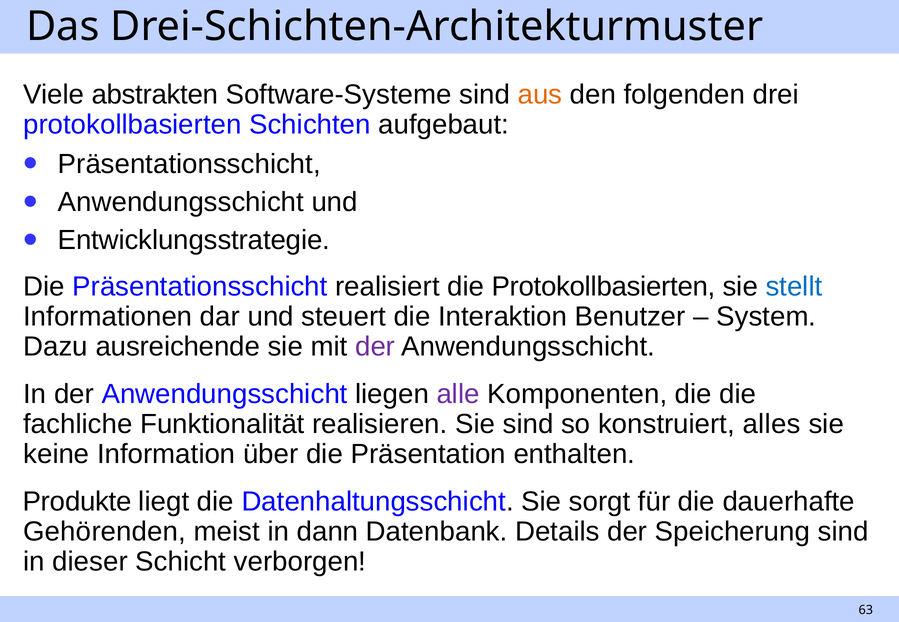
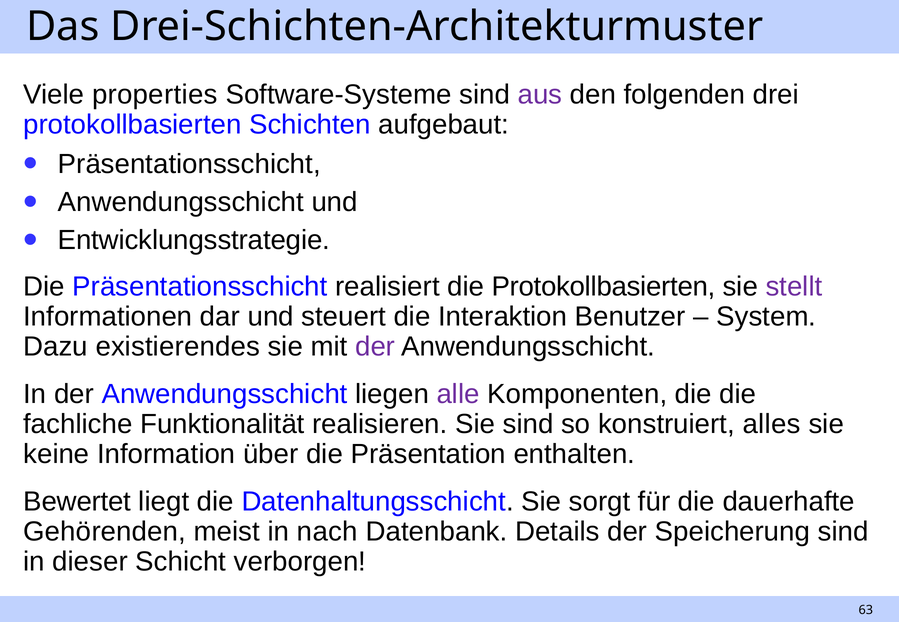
abstrakten: abstrakten -> properties
aus colour: orange -> purple
stellt colour: blue -> purple
ausreichende: ausreichende -> existierendes
Produkte: Produkte -> Bewertet
dann: dann -> nach
